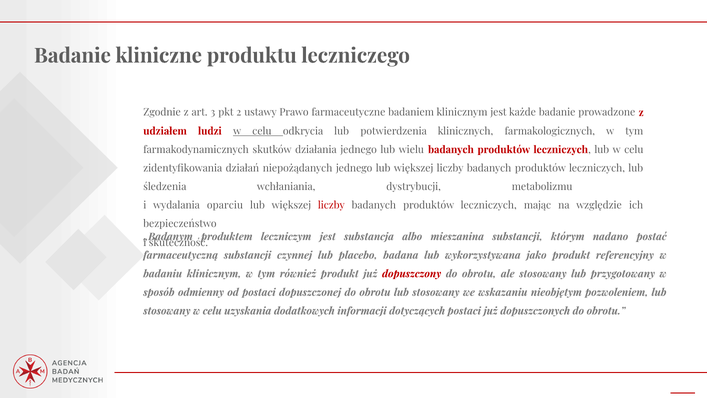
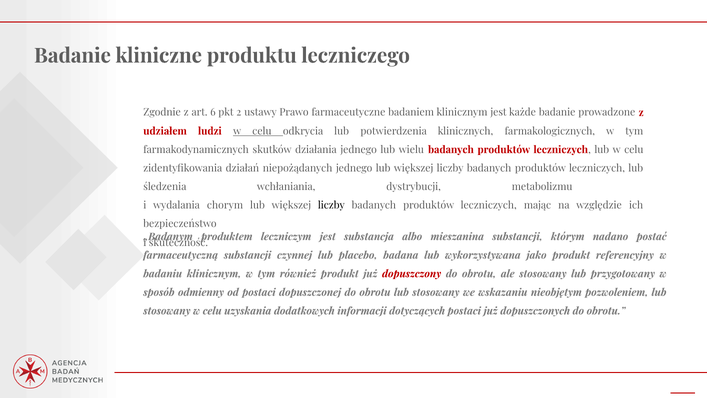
3: 3 -> 6
oparciu: oparciu -> chorym
liczby at (331, 205) colour: red -> black
